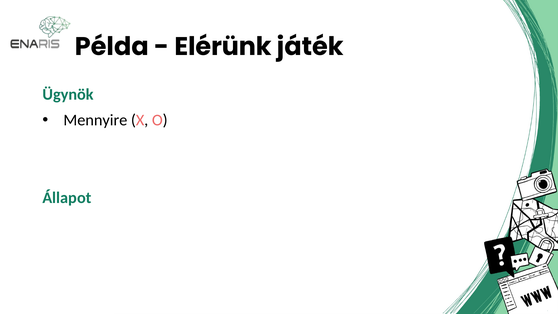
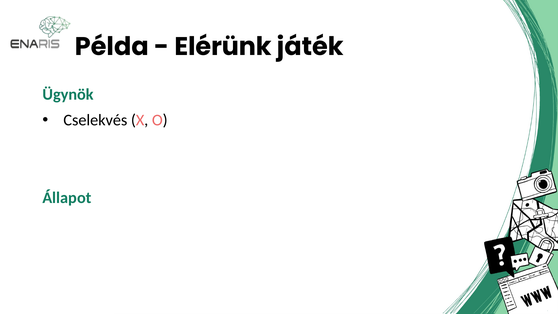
Mennyire: Mennyire -> Cselekvés
